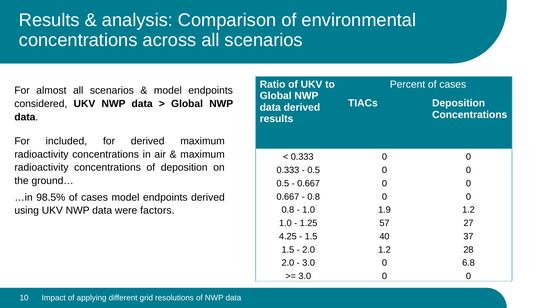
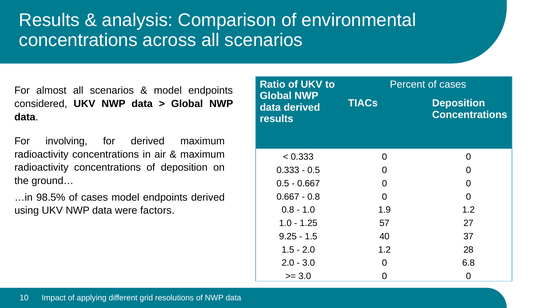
included: included -> involving
4.25: 4.25 -> 9.25
